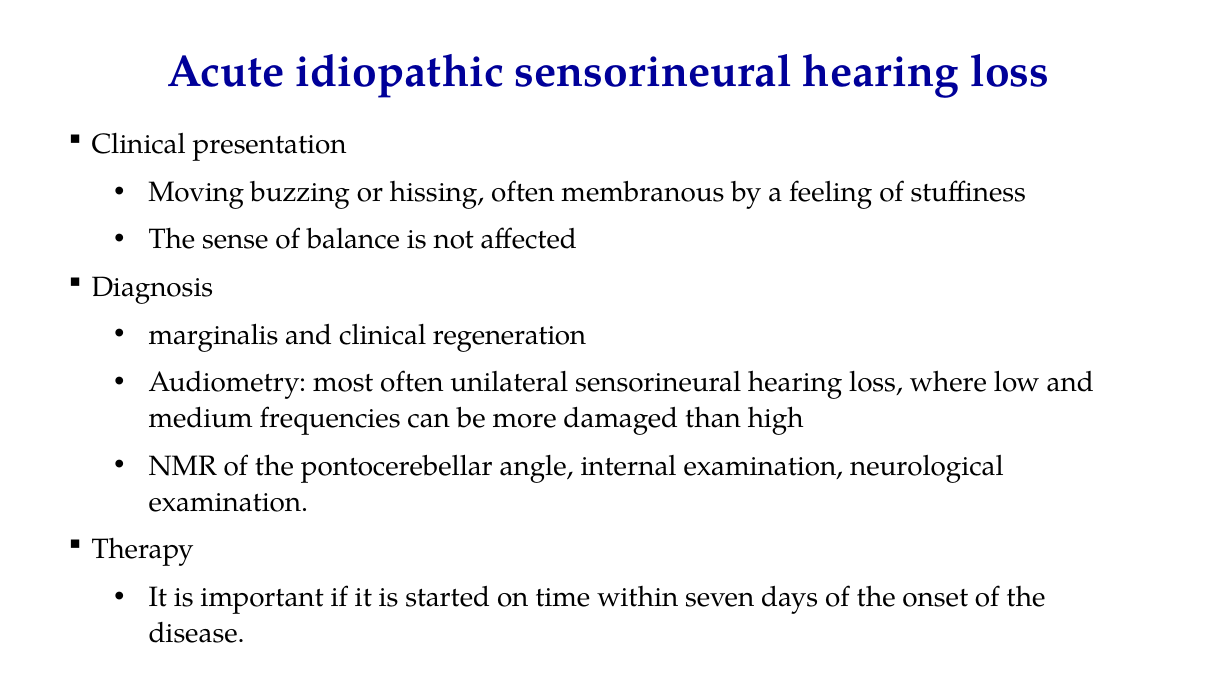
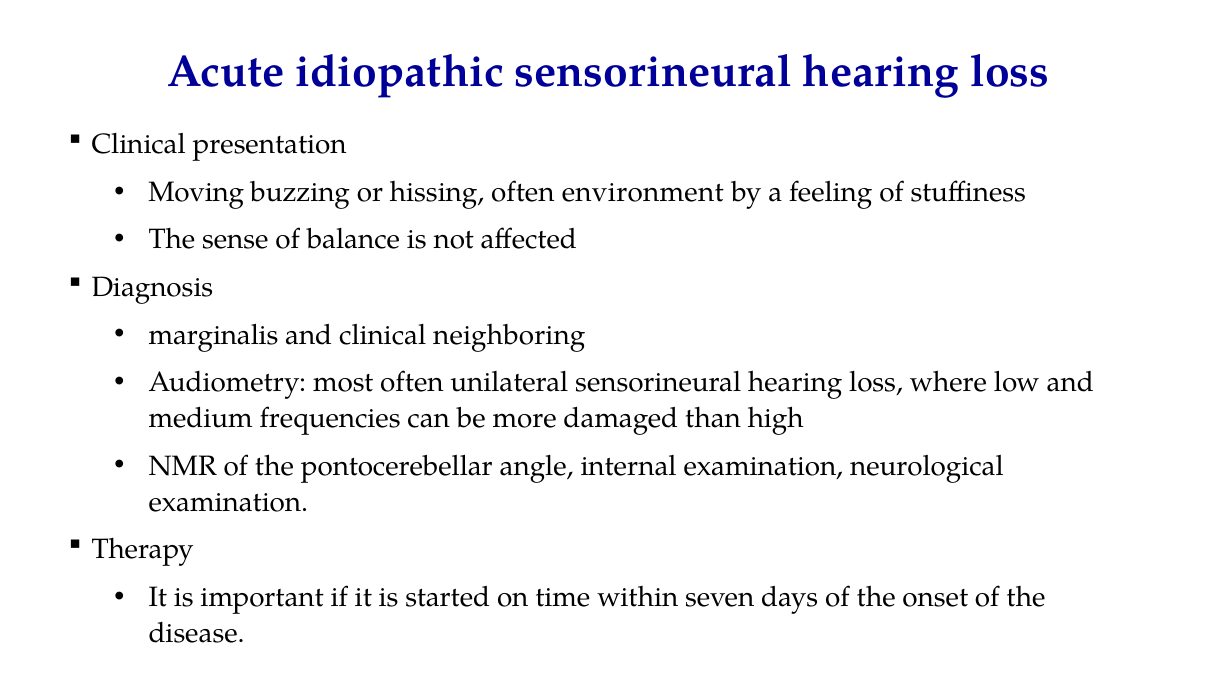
membranous: membranous -> environment
regeneration: regeneration -> neighboring
